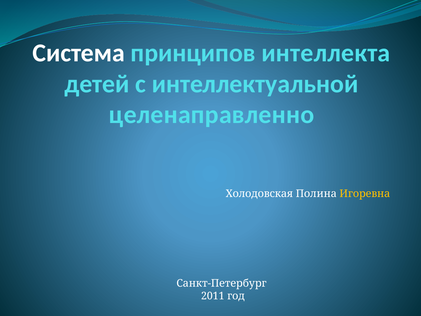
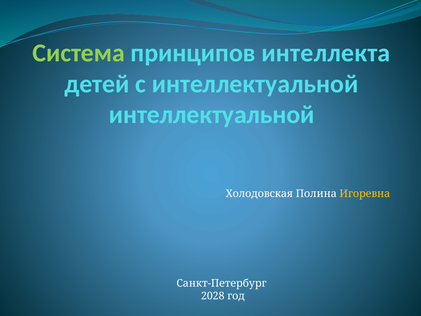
Система colour: white -> light green
целенаправленно at (212, 115): целенаправленно -> интеллектуальной
2011: 2011 -> 2028
